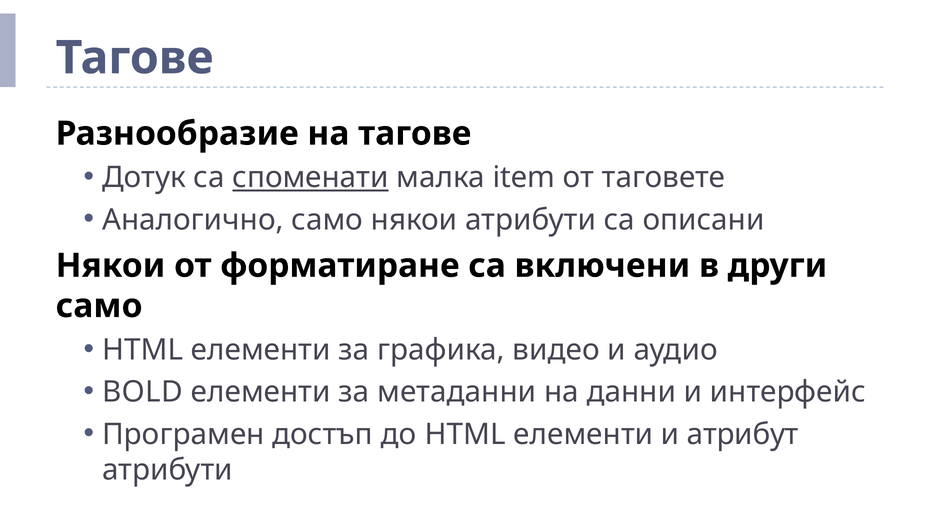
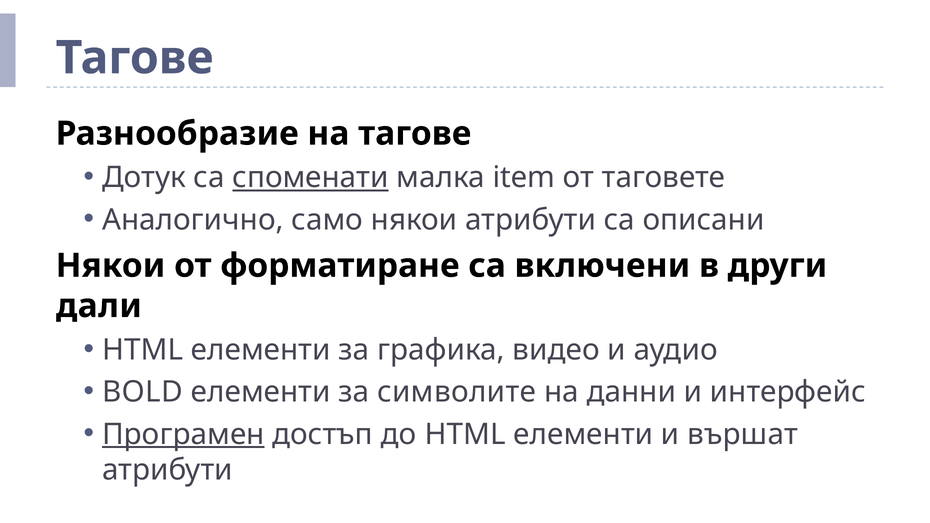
само at (99, 306): само -> дали
метаданни: метаданни -> символите
Програмен underline: none -> present
атрибут: атрибут -> вършат
